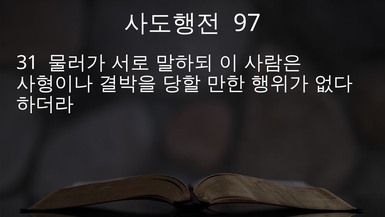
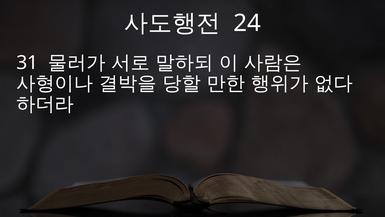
97: 97 -> 24
